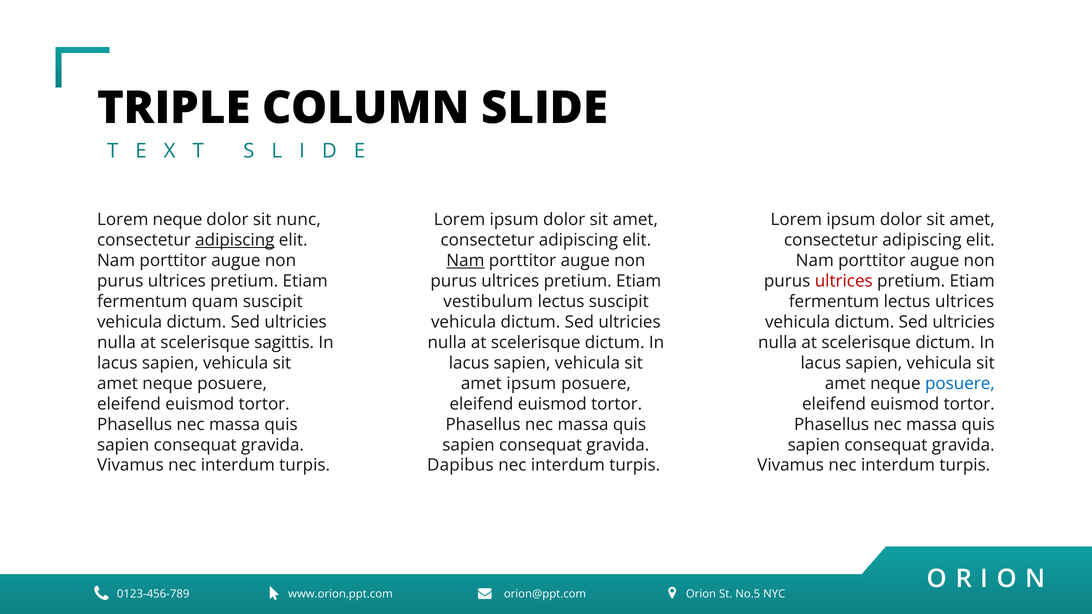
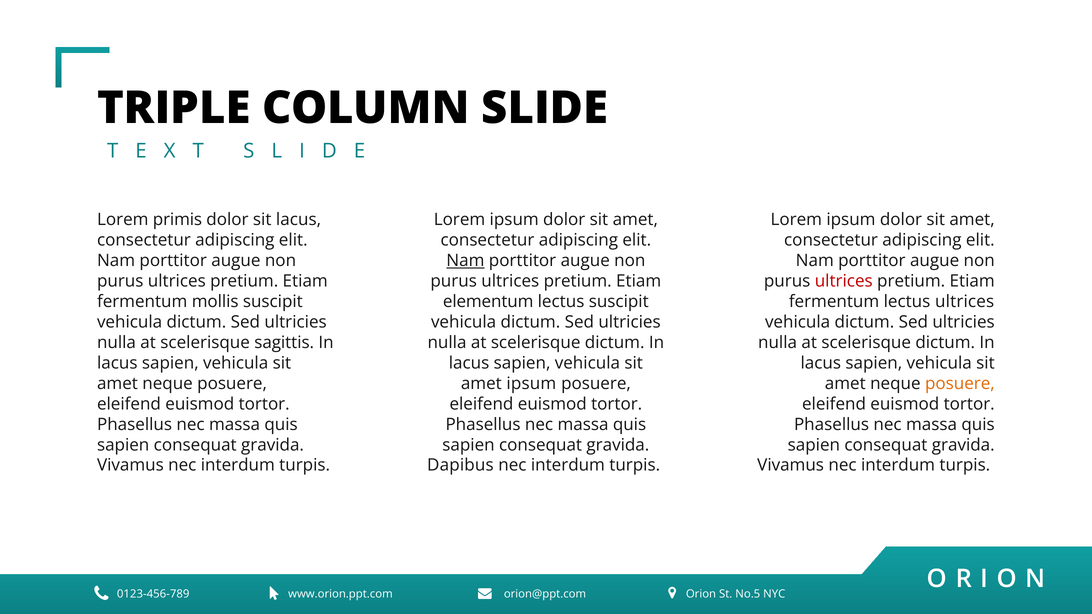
Lorem neque: neque -> primis
sit nunc: nunc -> lacus
adipiscing at (235, 240) underline: present -> none
quam: quam -> mollis
vestibulum: vestibulum -> elementum
posuere at (960, 384) colour: blue -> orange
